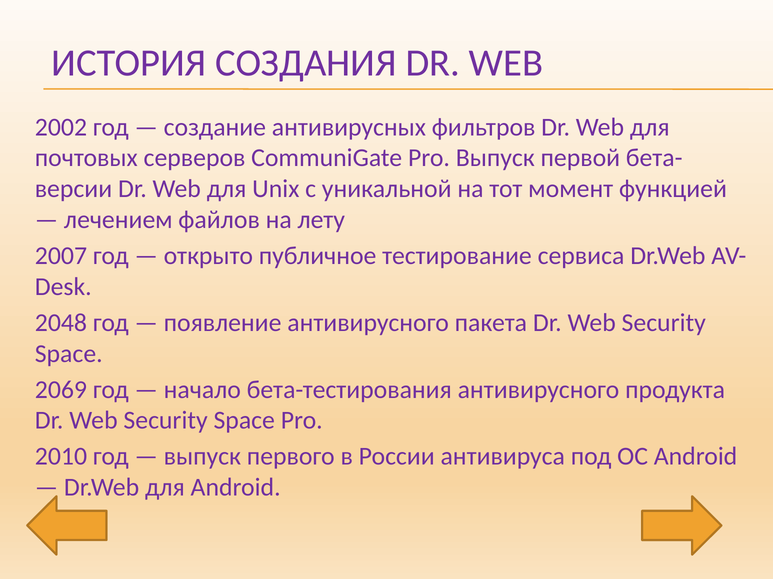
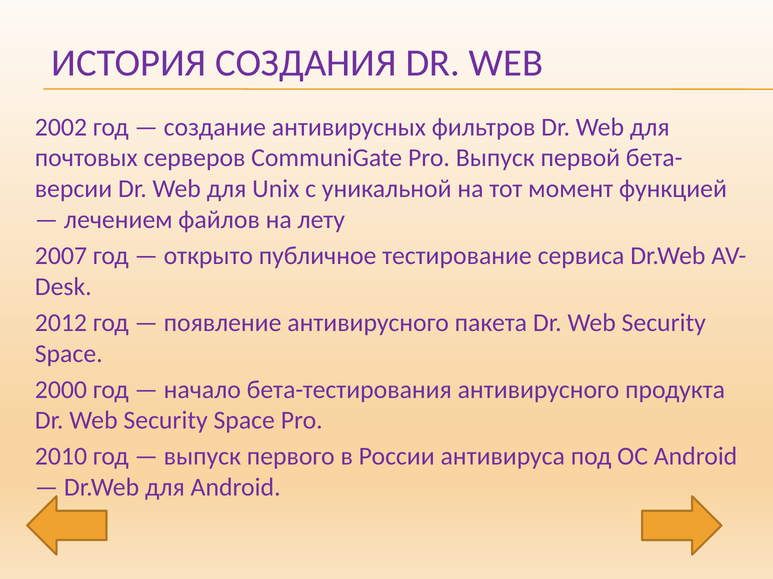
2048: 2048 -> 2012
2069: 2069 -> 2000
